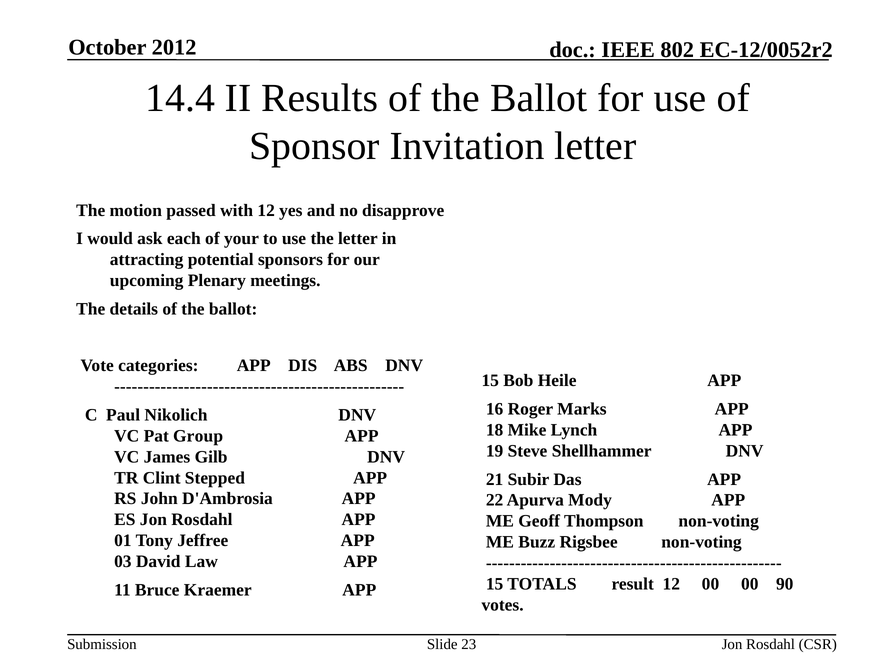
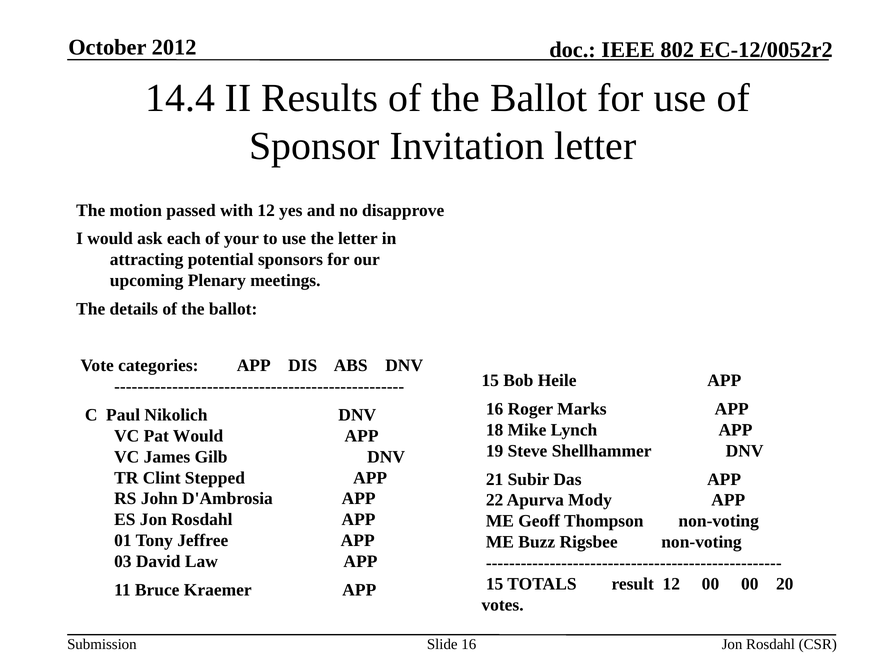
Pat Group: Group -> Would
90: 90 -> 20
Slide 23: 23 -> 16
